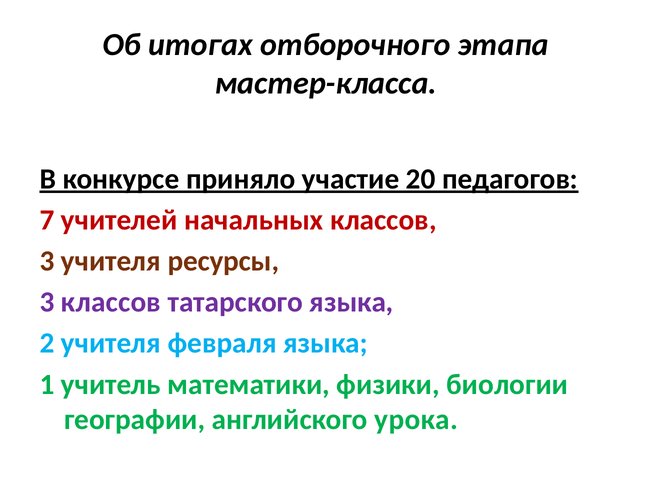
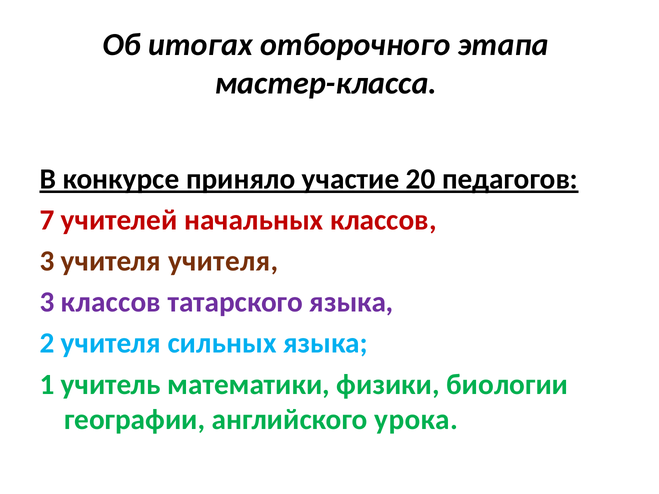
учителя ресурсы: ресурсы -> учителя
февраля: февраля -> сильных
